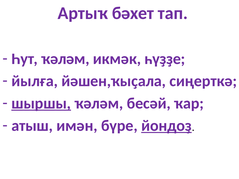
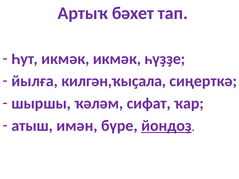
Һут ҡәләм: ҡәләм -> икмәк
йәшен,ҡыҫала: йәшен,ҡыҫала -> килгән,ҡыҫала
шыршы underline: present -> none
бесәй: бесәй -> сифат
